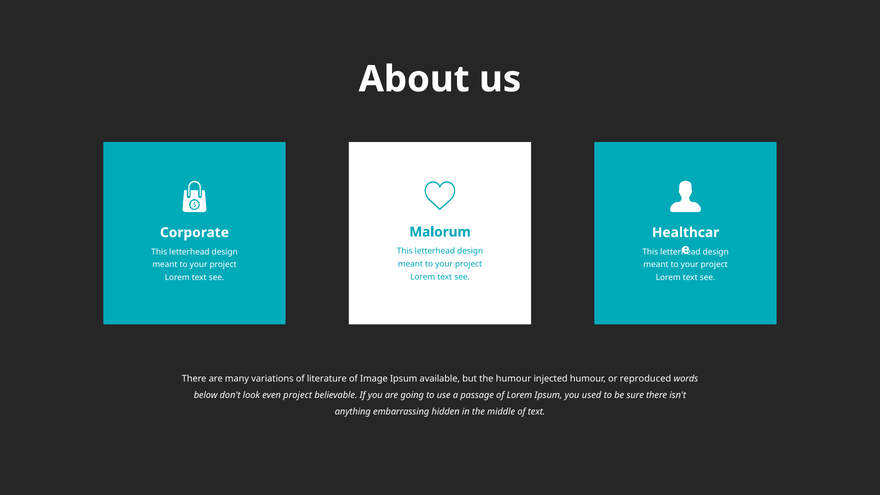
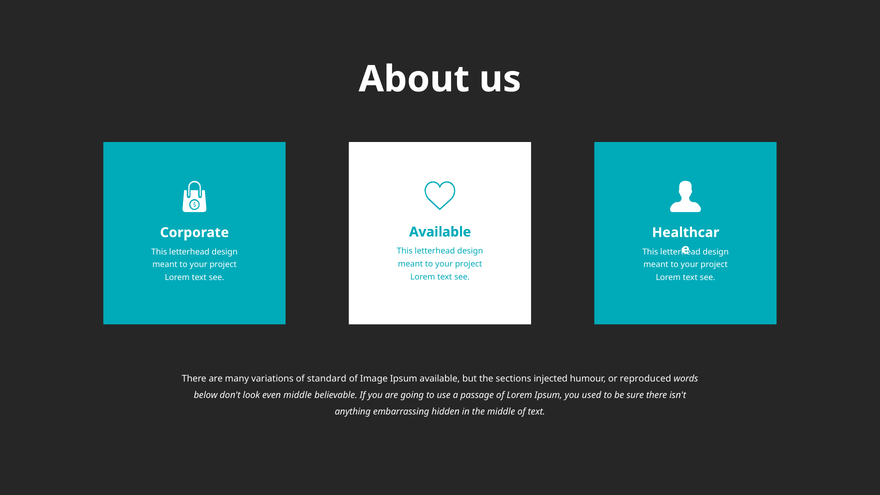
Malorum at (440, 232): Malorum -> Available
literature: literature -> standard
the humour: humour -> sections
even project: project -> middle
